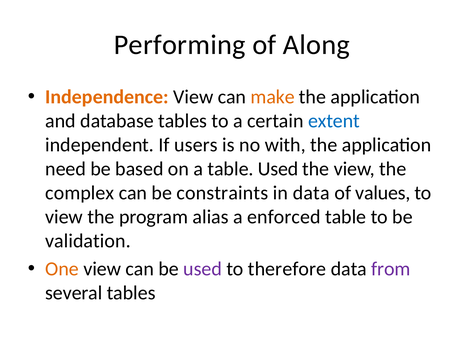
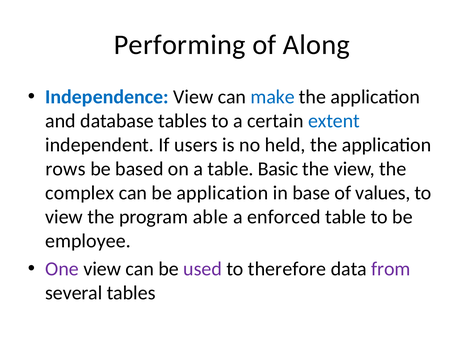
Independence colour: orange -> blue
make colour: orange -> blue
with: with -> held
need: need -> rows
table Used: Used -> Basic
be constraints: constraints -> application
in data: data -> base
alias: alias -> able
validation: validation -> employee
One colour: orange -> purple
